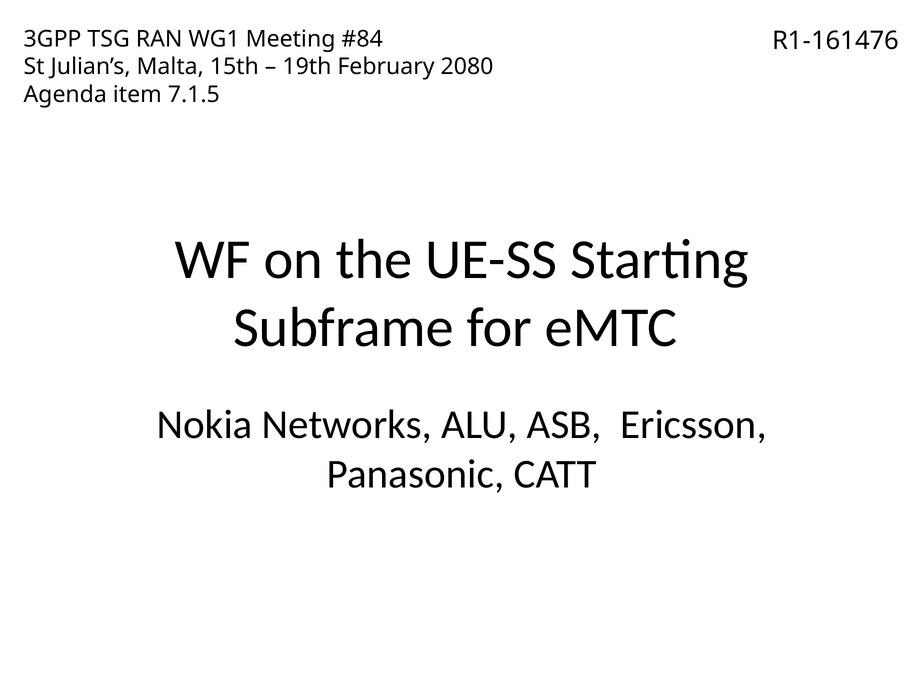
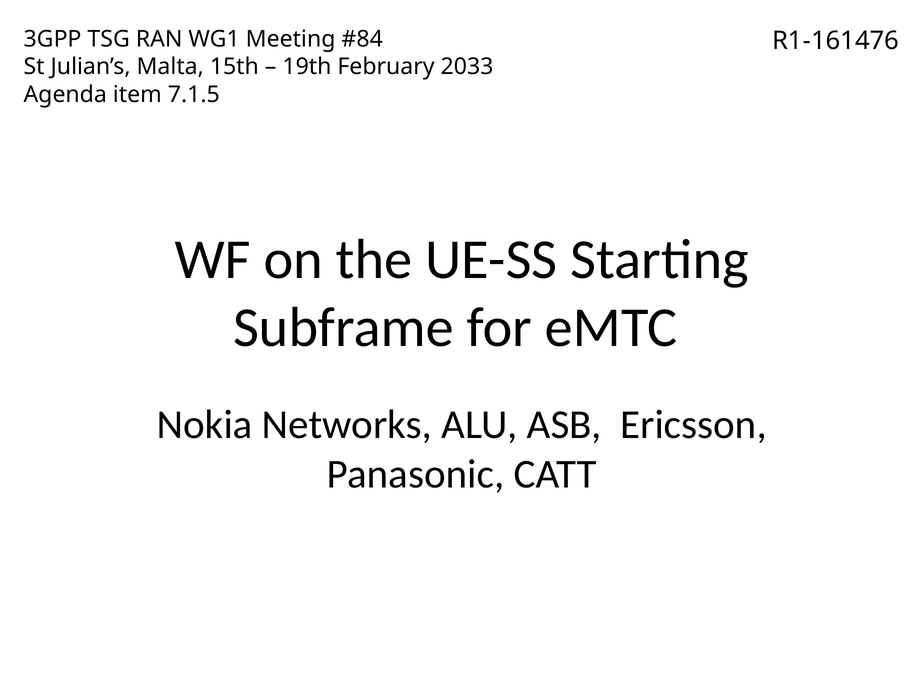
2080: 2080 -> 2033
